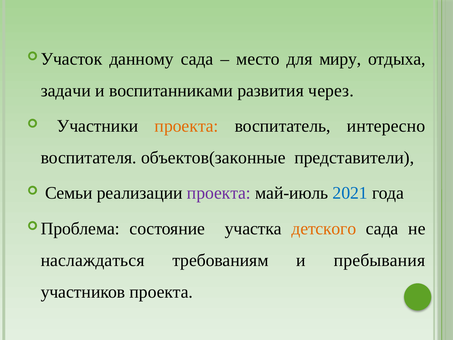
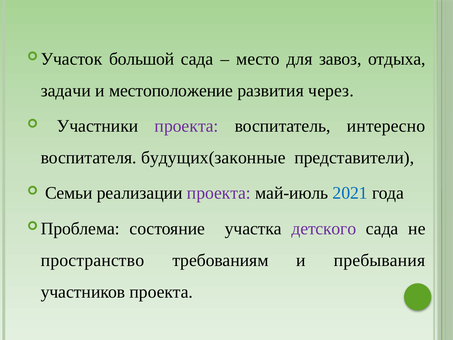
данному: данному -> большой
миру: миру -> завоз
воспитанниками: воспитанниками -> местоположение
проекта at (187, 126) colour: orange -> purple
объектов(законные: объектов(законные -> будущих(законные
детского colour: orange -> purple
наслаждаться: наслаждаться -> пространство
